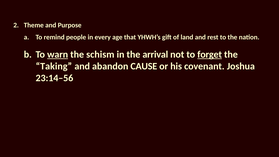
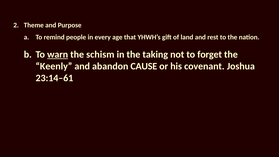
arrival: arrival -> taking
forget underline: present -> none
Taking: Taking -> Keenly
23:14–56: 23:14–56 -> 23:14–61
